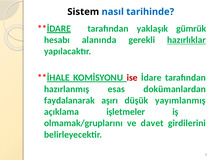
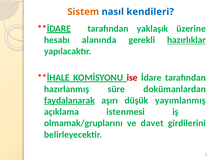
Sistem colour: black -> orange
tarihinde: tarihinde -> kendileri
gümrük: gümrük -> üzerine
esas: esas -> süre
faydalanarak underline: none -> present
işletmeler: işletmeler -> istenmesi
